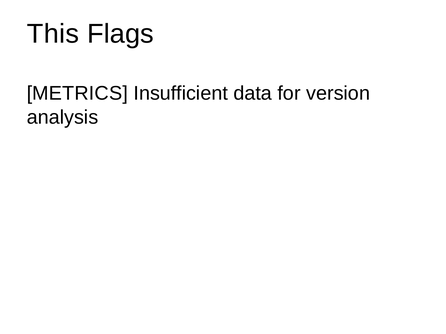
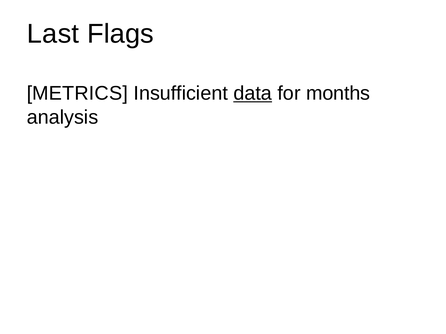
This: This -> Last
data underline: none -> present
version: version -> months
